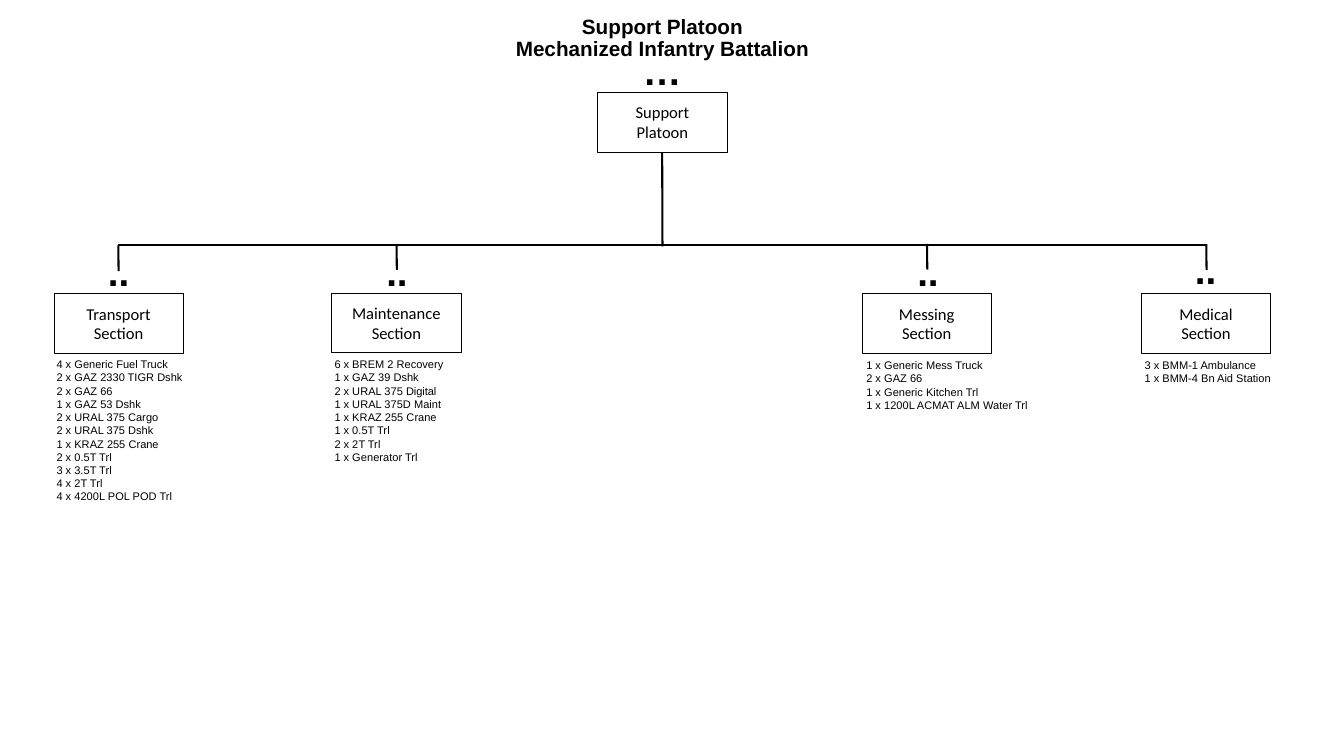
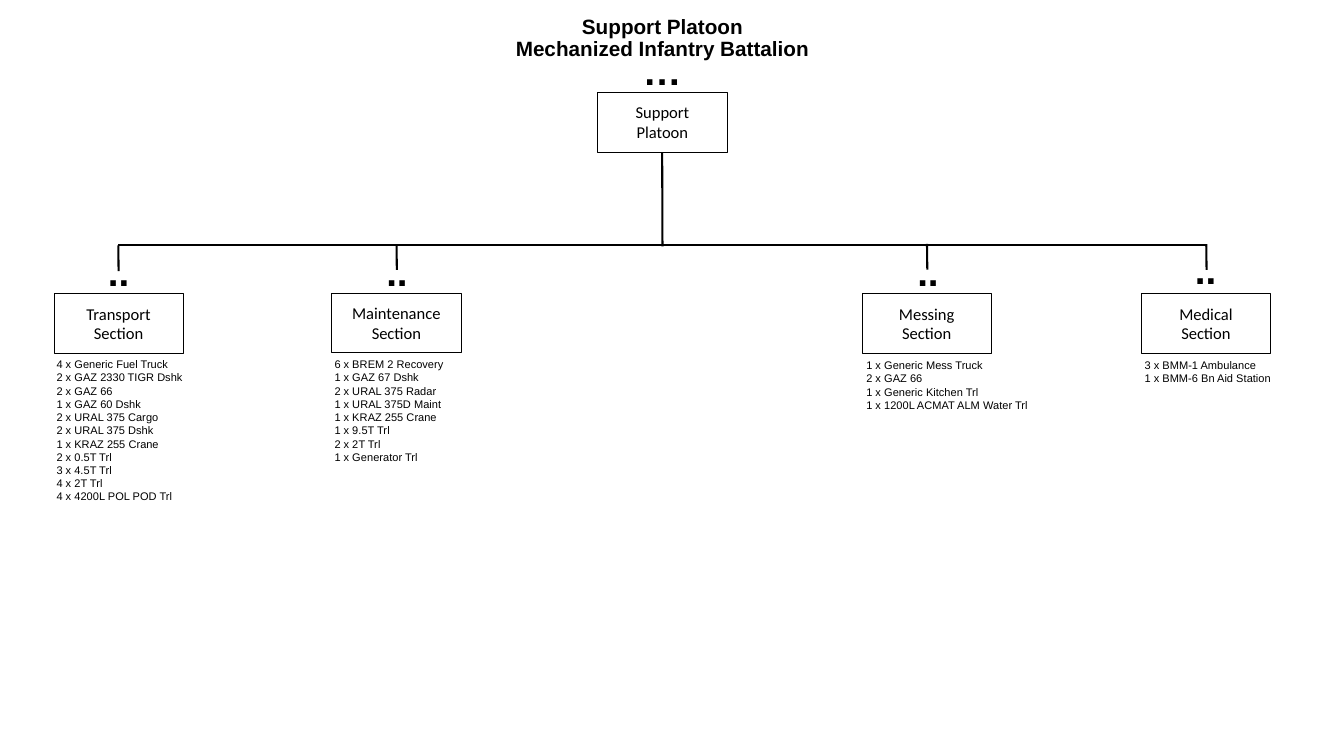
39: 39 -> 67
BMM-4: BMM-4 -> BMM-6
Digital: Digital -> Radar
53: 53 -> 60
1 x 0.5T: 0.5T -> 9.5T
3.5T: 3.5T -> 4.5T
